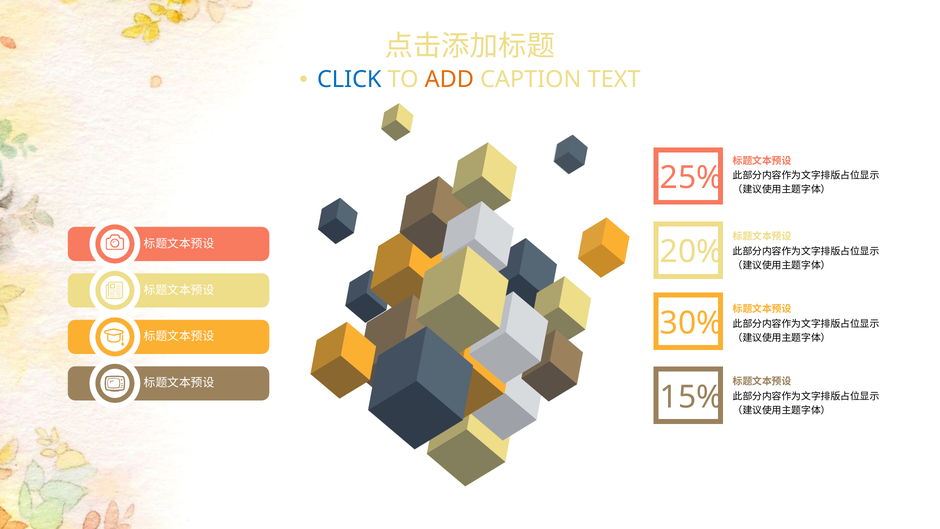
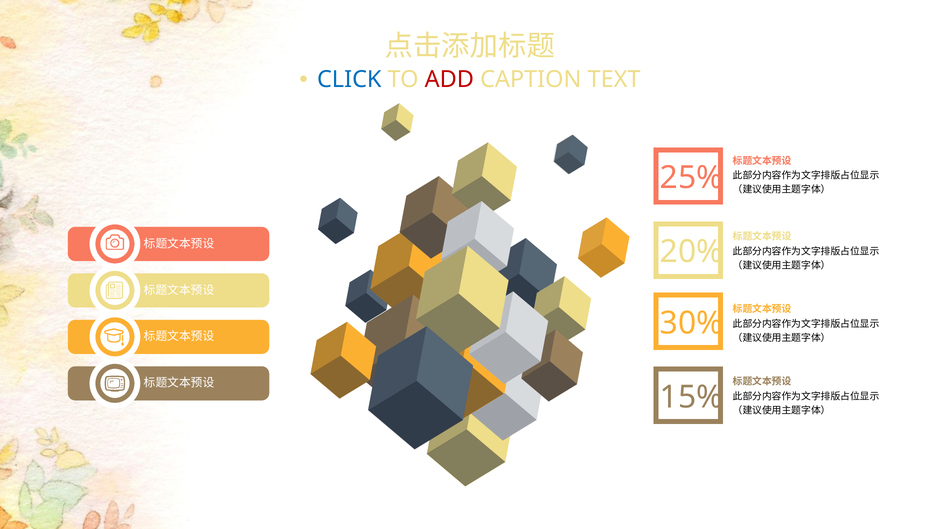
ADD colour: orange -> red
